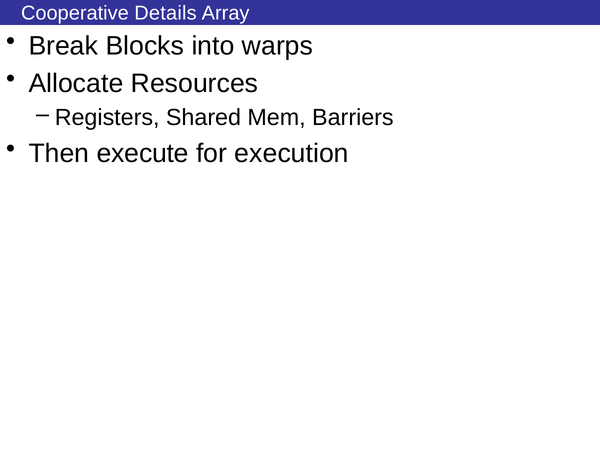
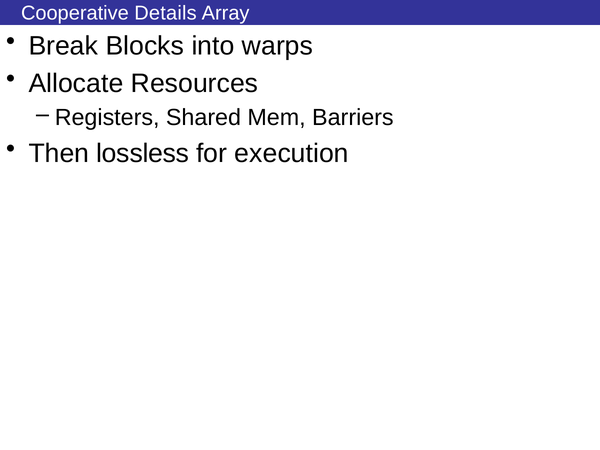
execute: execute -> lossless
